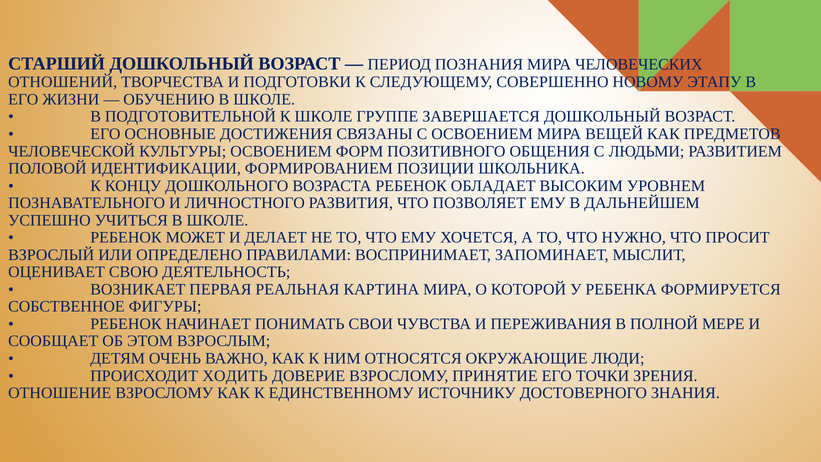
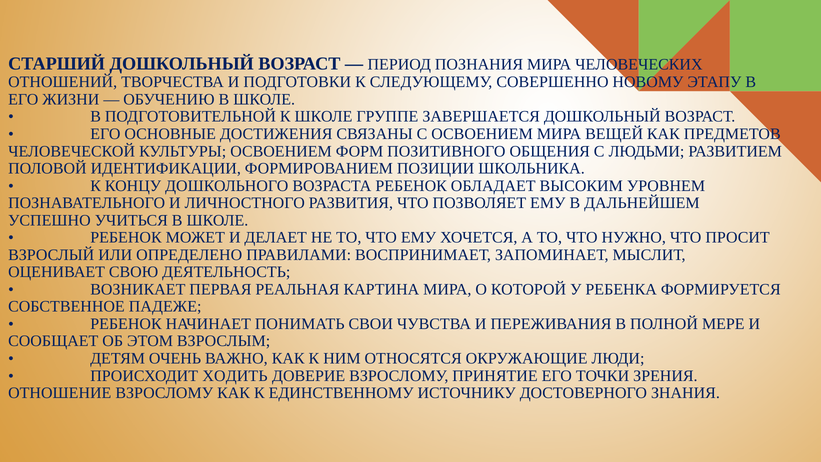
ФИГУРЫ: ФИГУРЫ -> ПАДЕЖЕ
